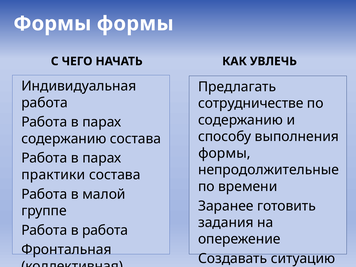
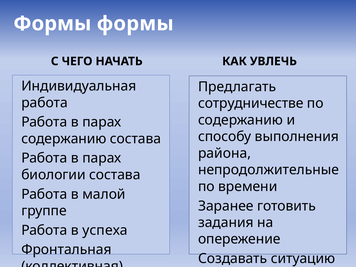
формы at (224, 153): формы -> района
практики: практики -> биологии
в работа: работа -> успеха
